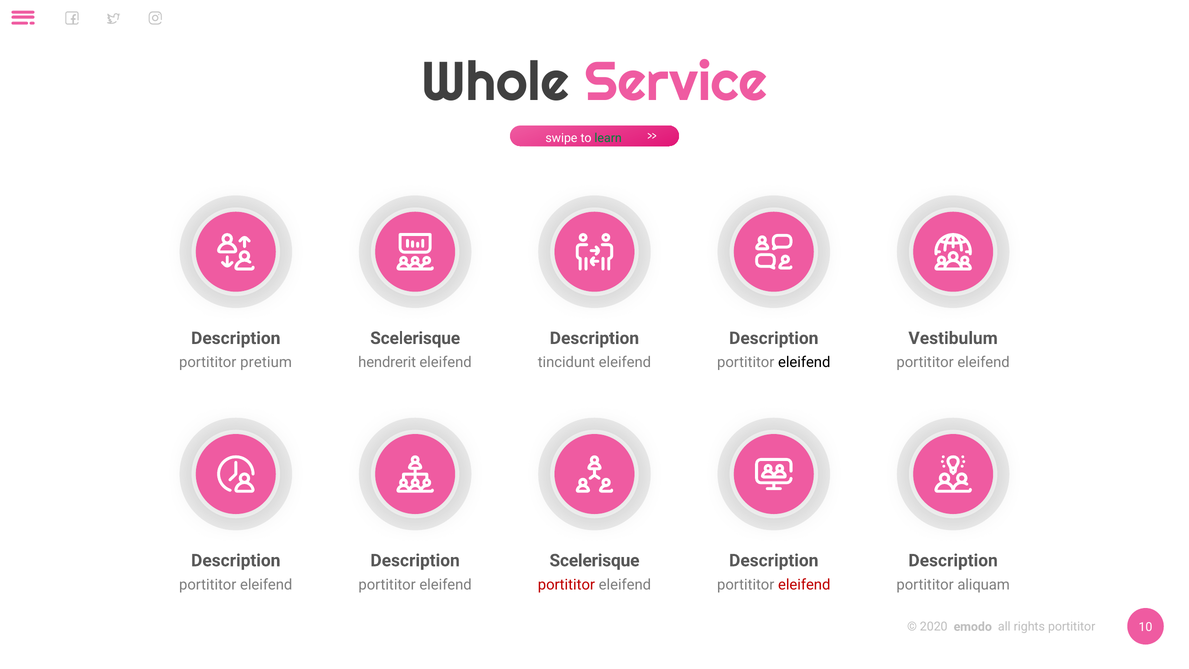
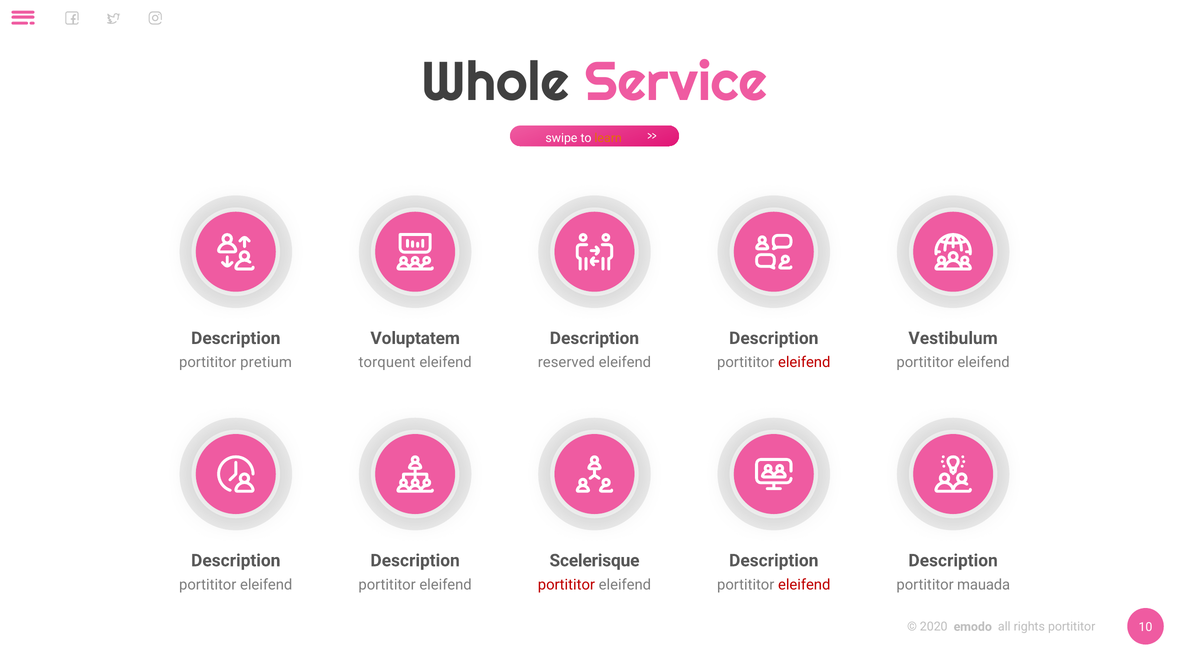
learn colour: green -> orange
Scelerisque at (415, 338): Scelerisque -> Voluptatem
hendrerit: hendrerit -> torquent
tincidunt: tincidunt -> reserved
eleifend at (804, 362) colour: black -> red
aliquam: aliquam -> mauada
